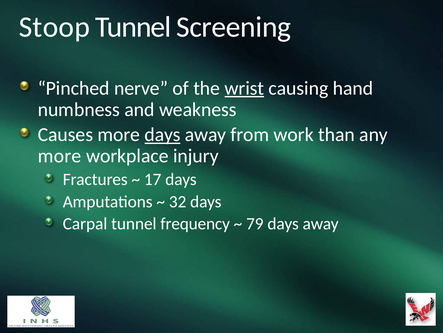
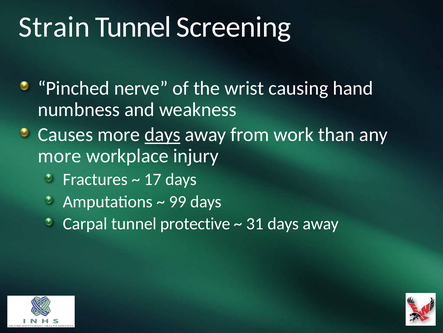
Stoop: Stoop -> Strain
wrist underline: present -> none
32: 32 -> 99
frequency: frequency -> protective
79: 79 -> 31
